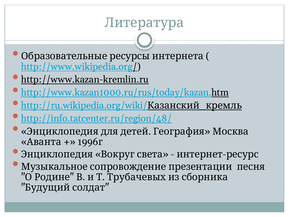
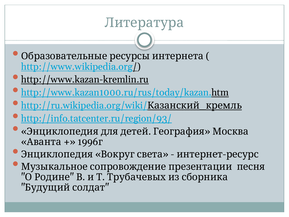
http://info.tatcenter.ru/region/48/: http://info.tatcenter.ru/region/48/ -> http://info.tatcenter.ru/region/93/
